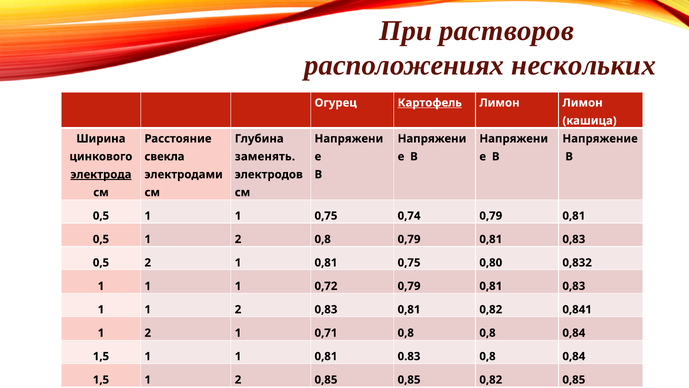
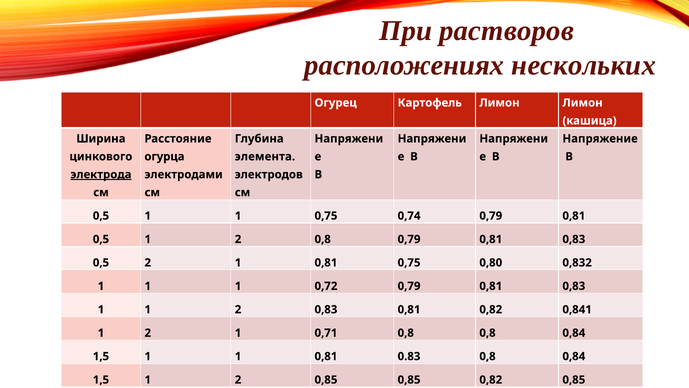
Картофель underline: present -> none
свекла: свекла -> огурца
заменять: заменять -> элемента
